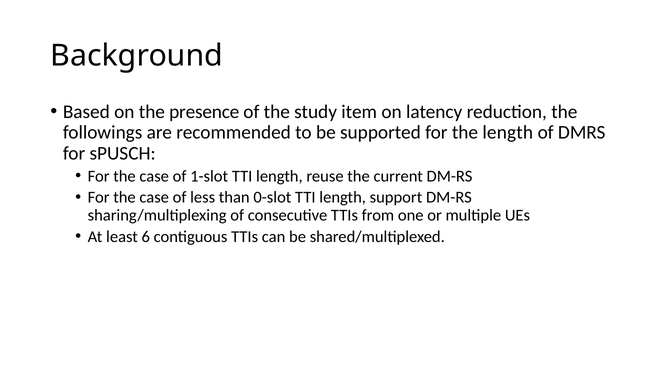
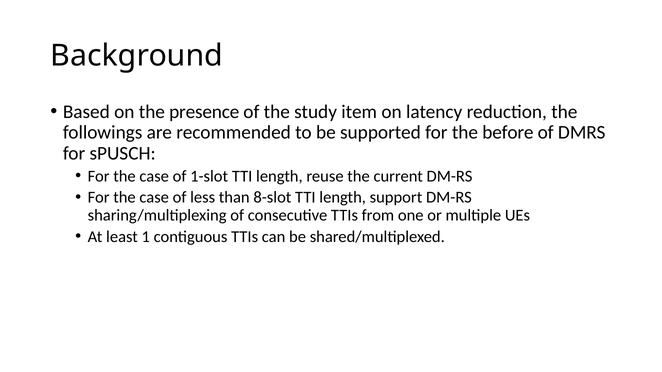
the length: length -> before
0-slot: 0-slot -> 8-slot
6: 6 -> 1
